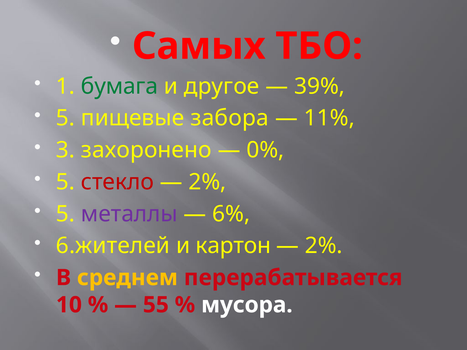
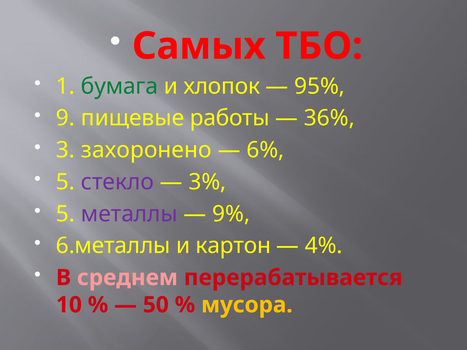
другое: другое -> хлопок
39%: 39% -> 95%
5 at (66, 118): 5 -> 9
забора: забора -> работы
11%: 11% -> 36%
0%: 0% -> 6%
стекло colour: red -> purple
2% at (207, 182): 2% -> 3%
6%: 6% -> 9%
6.жителей: 6.жителей -> 6.металлы
2% at (324, 246): 2% -> 4%
среднем colour: yellow -> pink
55: 55 -> 50
мусора colour: white -> yellow
